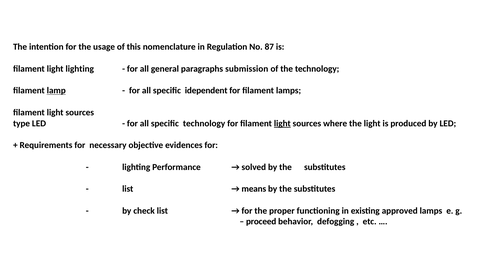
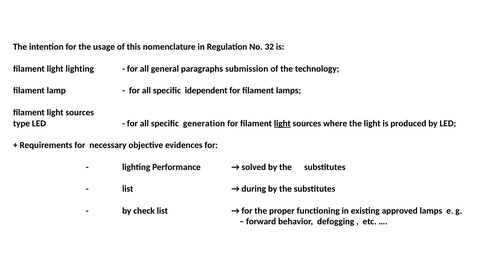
87: 87 -> 32
lamp underline: present -> none
specific technology: technology -> generation
means: means -> during
proceed: proceed -> forward
